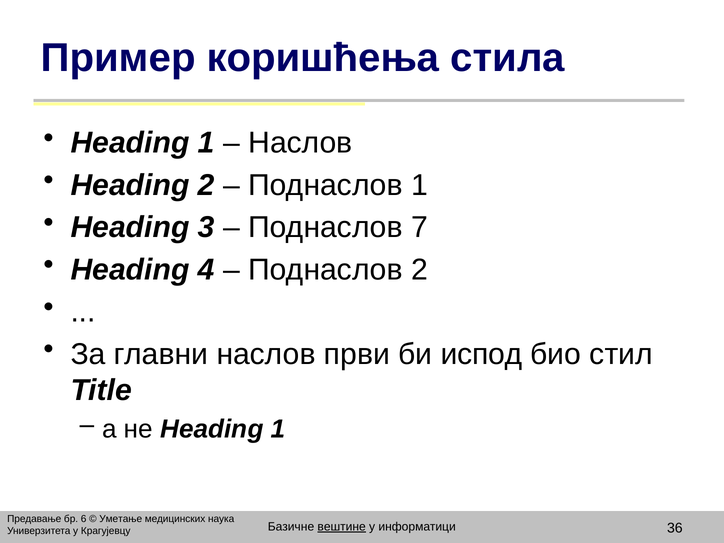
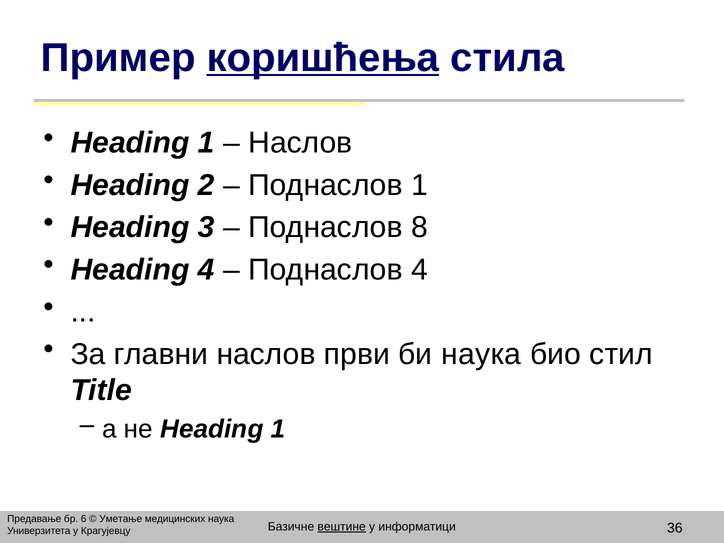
коришћења underline: none -> present
7: 7 -> 8
Поднаслов 2: 2 -> 4
би испод: испод -> наука
